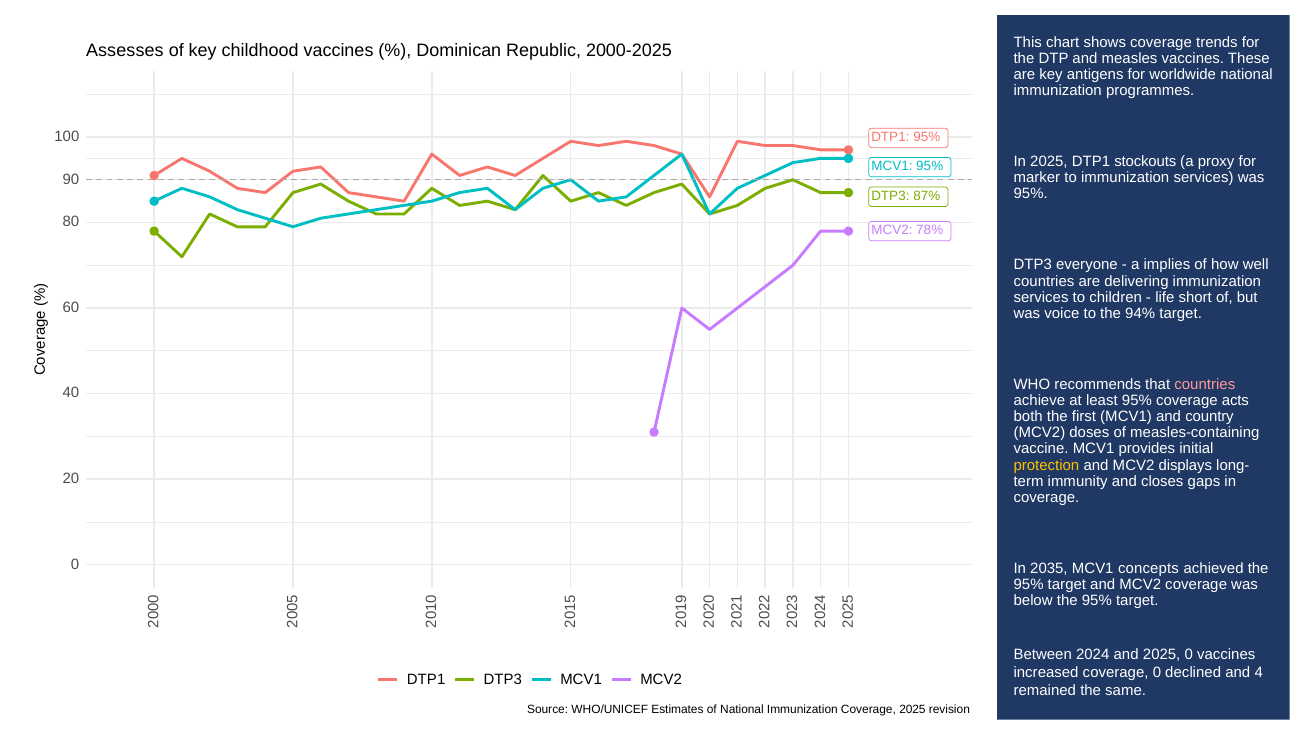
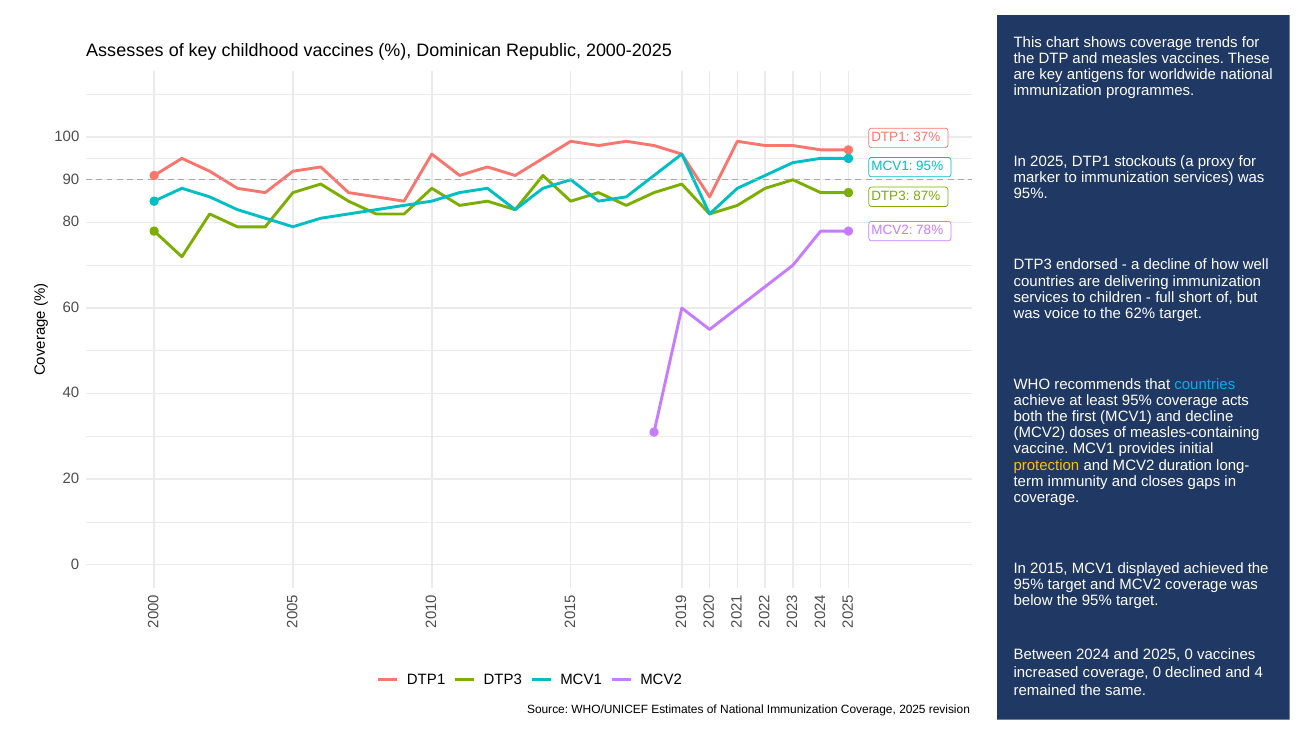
DTP1 95%: 95% -> 37%
everyone: everyone -> endorsed
a implies: implies -> decline
life: life -> full
94%: 94% -> 62%
countries at (1205, 384) colour: pink -> light blue
and country: country -> decline
displays: displays -> duration
2035: 2035 -> 2015
concepts: concepts -> displayed
